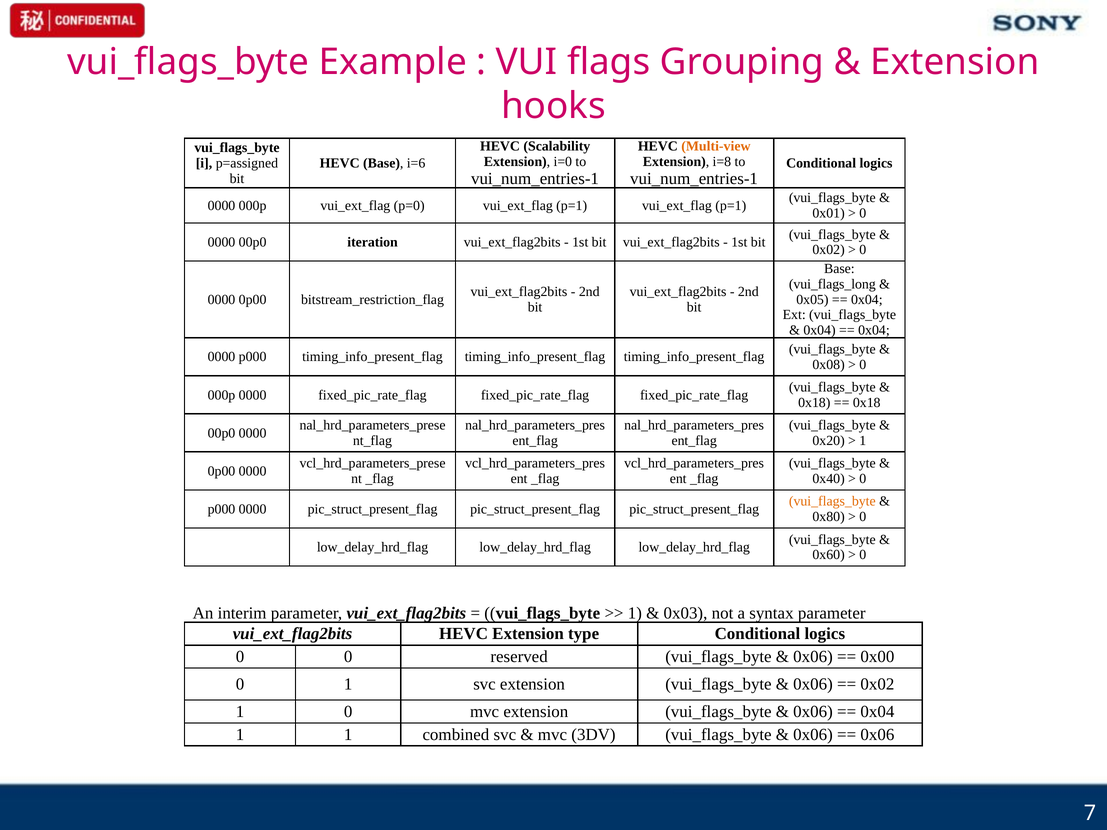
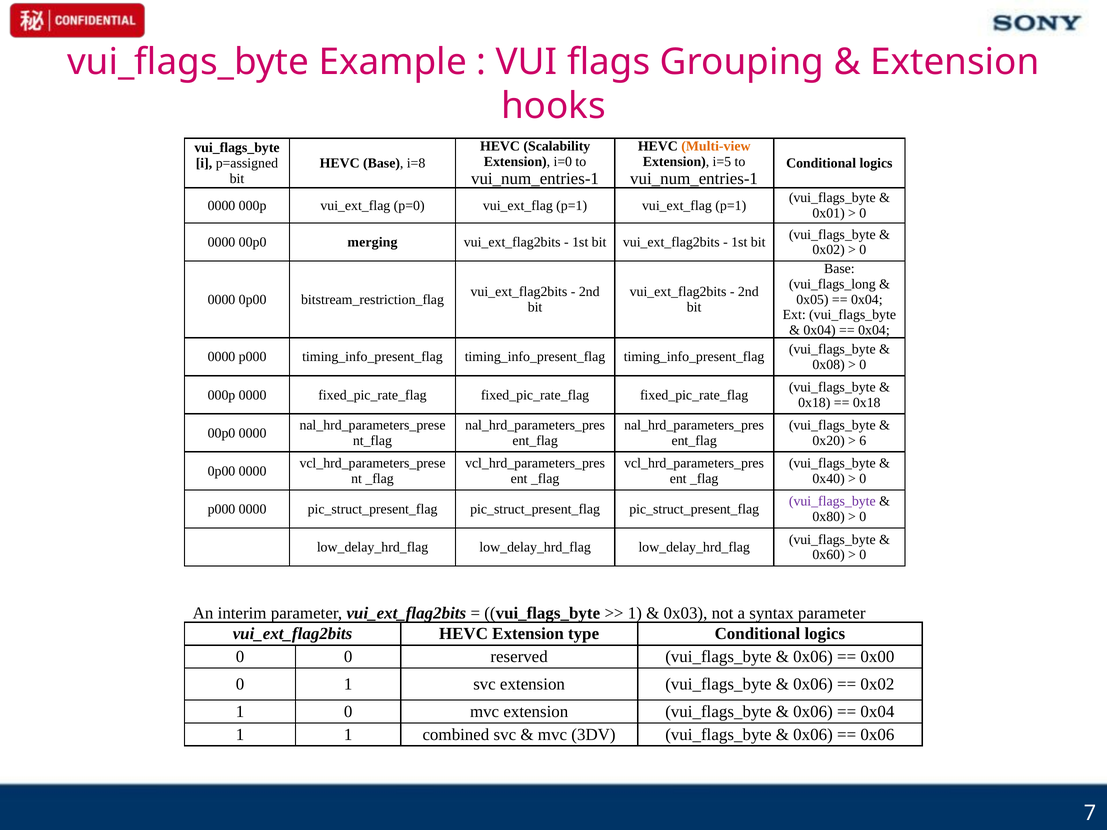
i=8: i=8 -> i=5
i=6: i=6 -> i=8
iteration: iteration -> merging
1 at (863, 441): 1 -> 6
vui_flags_byte at (832, 502) colour: orange -> purple
